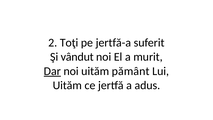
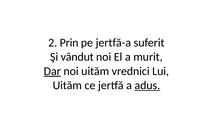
Toţi: Toţi -> Prin
pământ: pământ -> vrednici
adus underline: none -> present
